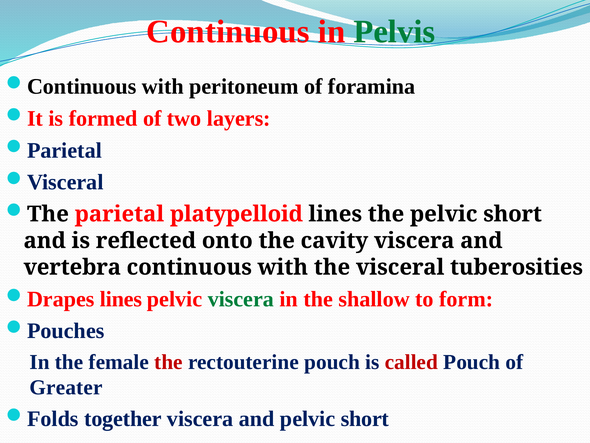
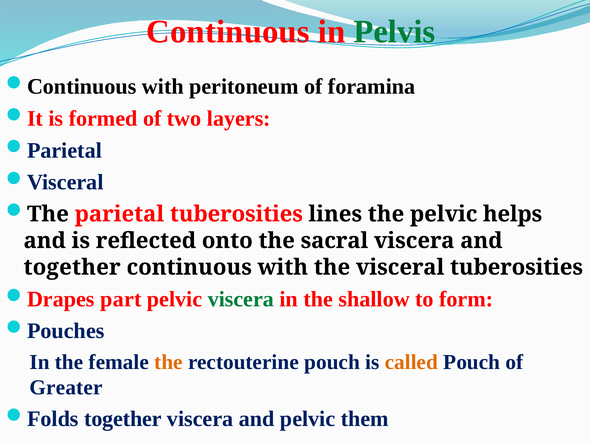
parietal platypelloid: platypelloid -> tuberosities
the pelvic short: short -> helps
cavity: cavity -> sacral
vertebra at (72, 267): vertebra -> together
lines at (121, 299): lines -> part
the at (168, 362) colour: red -> orange
called colour: red -> orange
and pelvic short: short -> them
